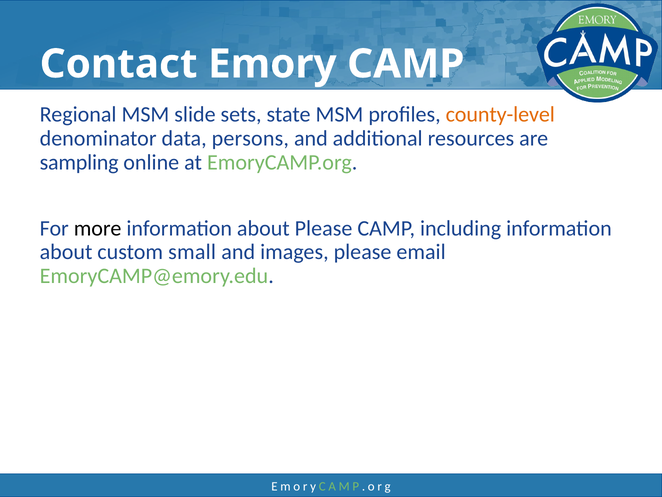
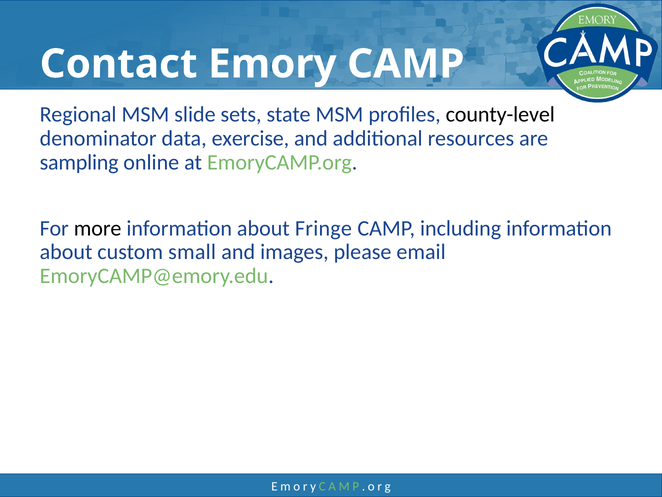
county-level colour: orange -> black
persons: persons -> exercise
about Please: Please -> Fringe
